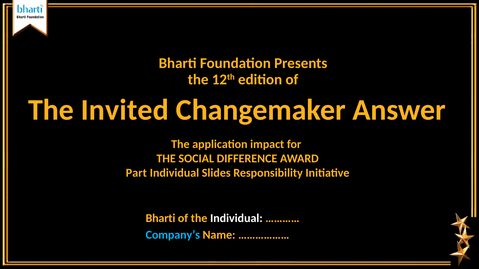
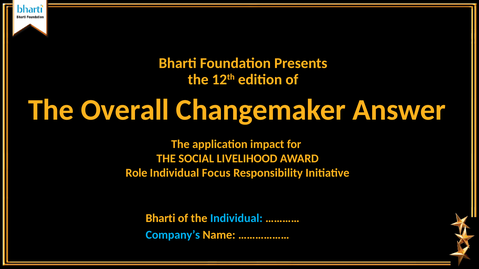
Invited: Invited -> Overall
DIFFERENCE: DIFFERENCE -> LIVELIHOOD
Part: Part -> Role
Slides: Slides -> Focus
Individual at (236, 219) colour: white -> light blue
